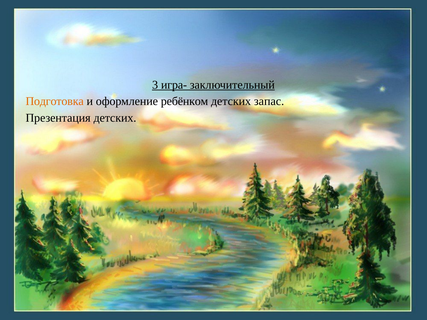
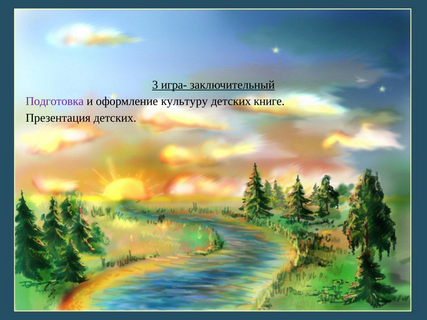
Подготовка colour: orange -> purple
ребёнком: ребёнком -> культуру
запас: запас -> книге
